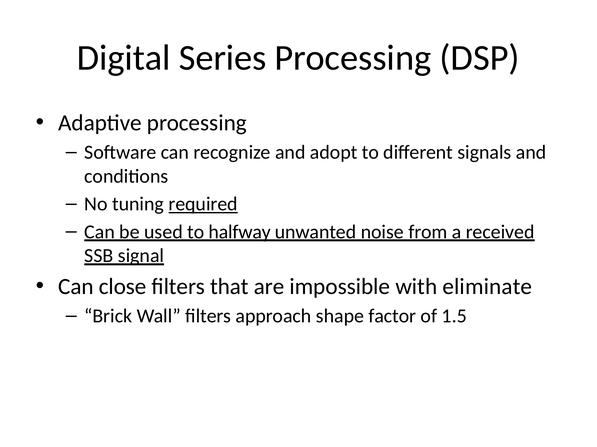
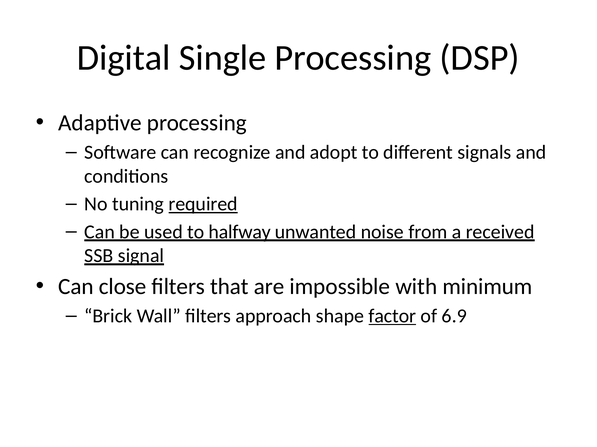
Series: Series -> Single
eliminate: eliminate -> minimum
factor underline: none -> present
1.5: 1.5 -> 6.9
